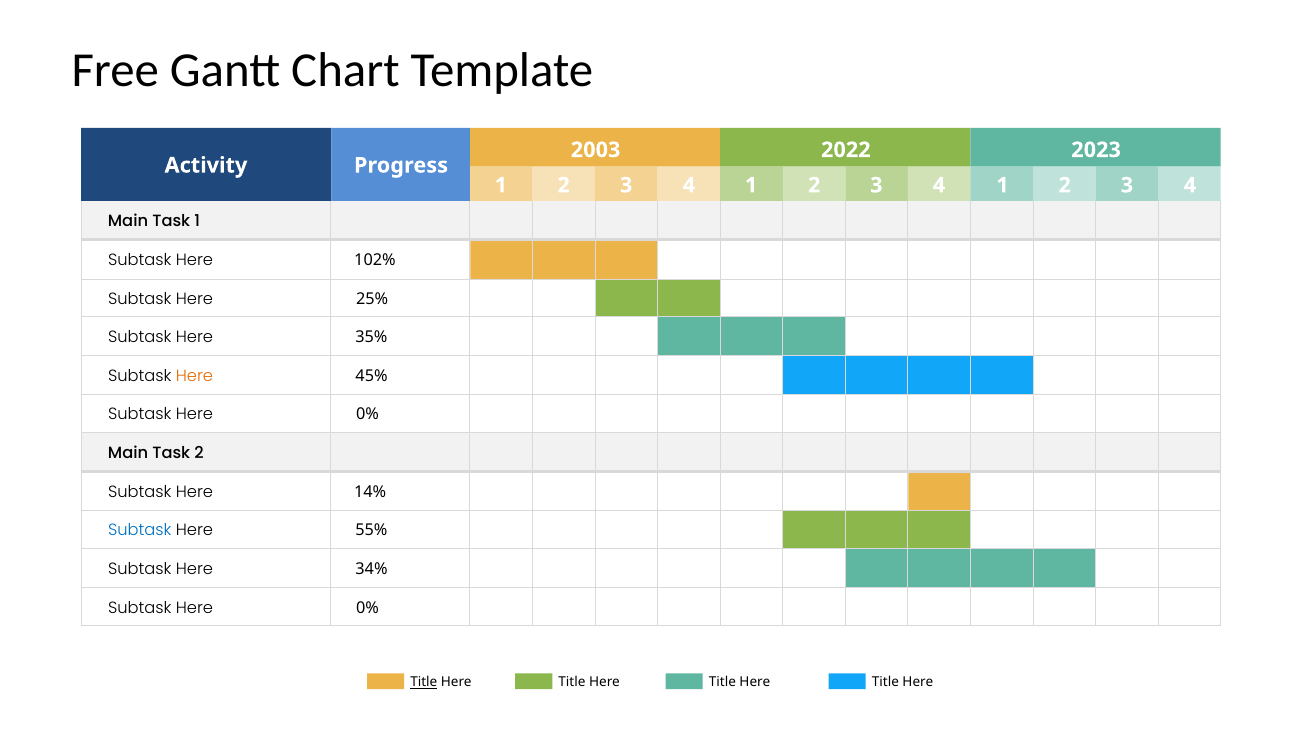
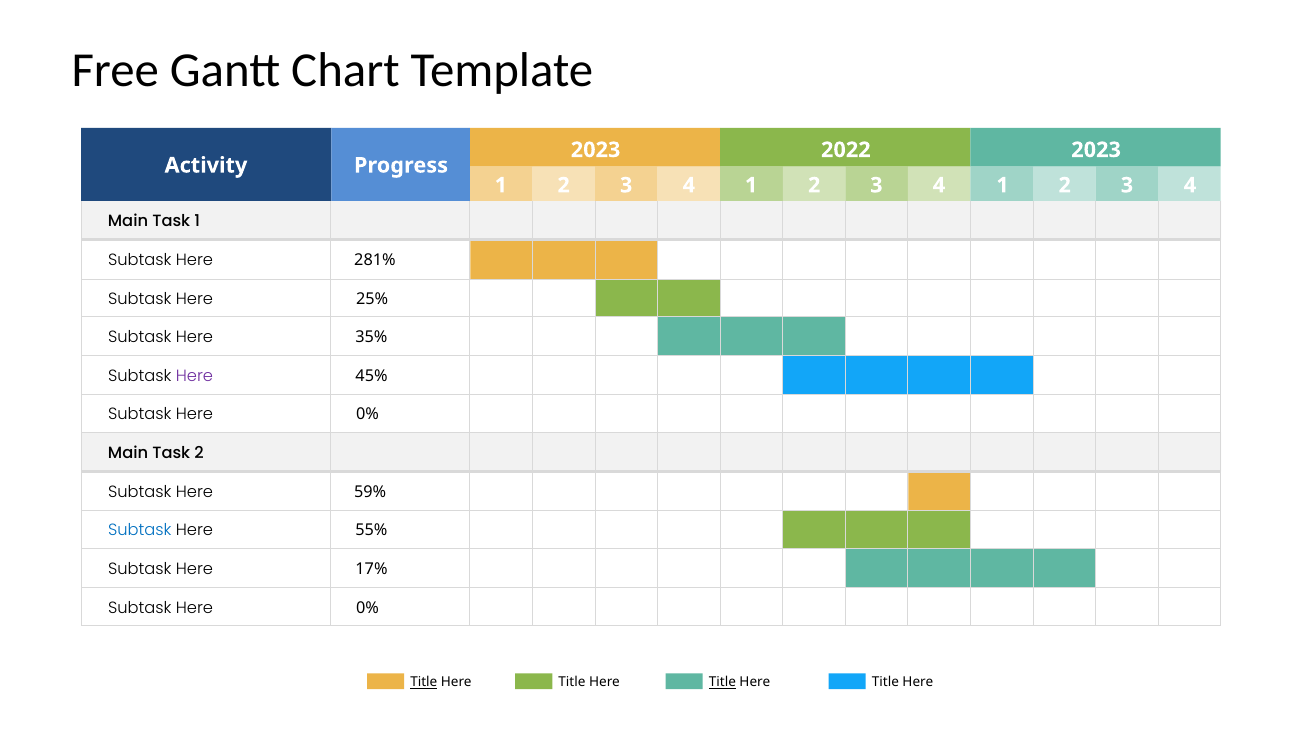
2003 at (596, 150): 2003 -> 2023
102%: 102% -> 281%
Here at (195, 376) colour: orange -> purple
14%: 14% -> 59%
34%: 34% -> 17%
Title at (722, 682) underline: none -> present
